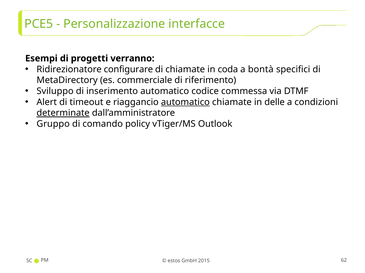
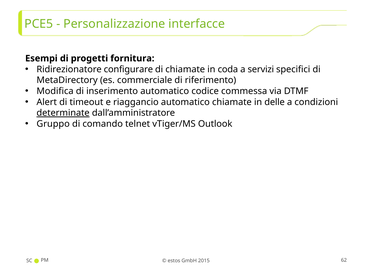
verranno: verranno -> fornitura
bontà: bontà -> servizi
Sviluppo: Sviluppo -> Modifica
automatico at (185, 102) underline: present -> none
policy: policy -> telnet
